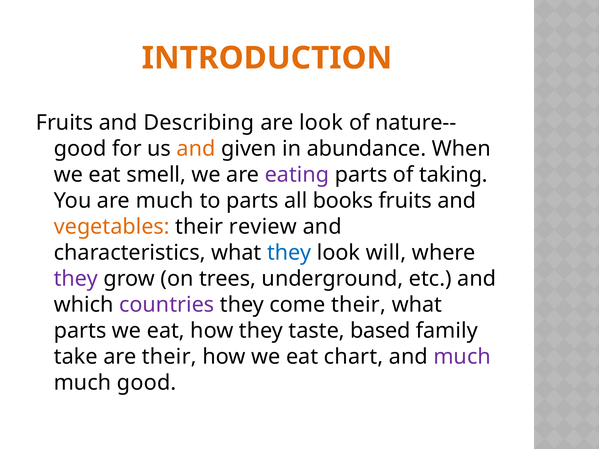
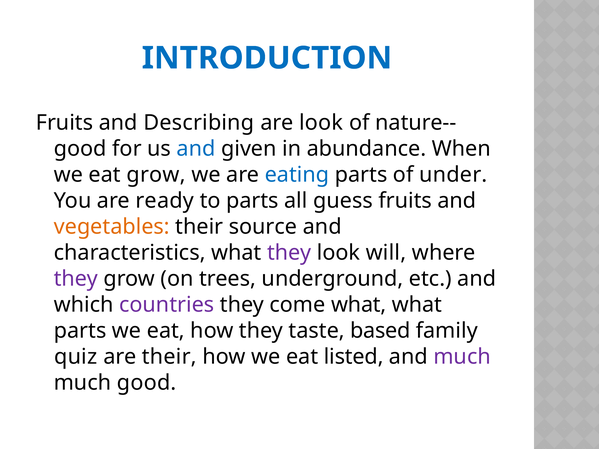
INTRODUCTION colour: orange -> blue
and at (196, 149) colour: orange -> blue
eat smell: smell -> grow
eating colour: purple -> blue
taking: taking -> under
are much: much -> ready
books: books -> guess
review: review -> source
they at (289, 253) colour: blue -> purple
come their: their -> what
take: take -> quiz
chart: chart -> listed
